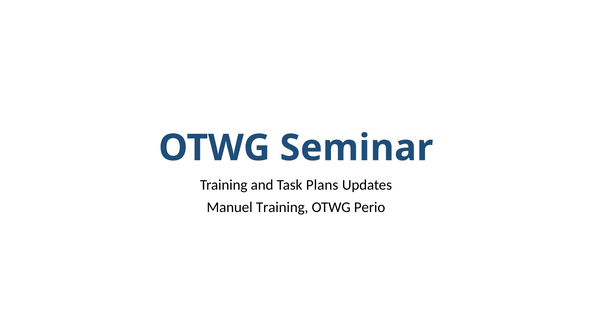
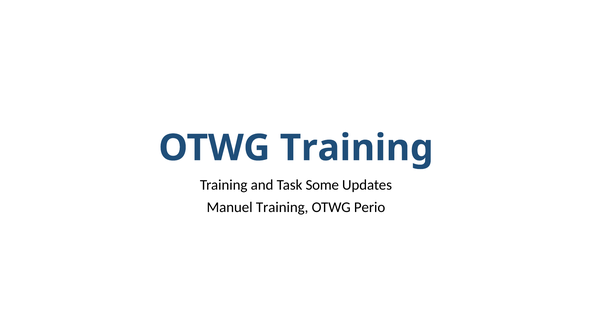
OTWG Seminar: Seminar -> Training
Plans: Plans -> Some
